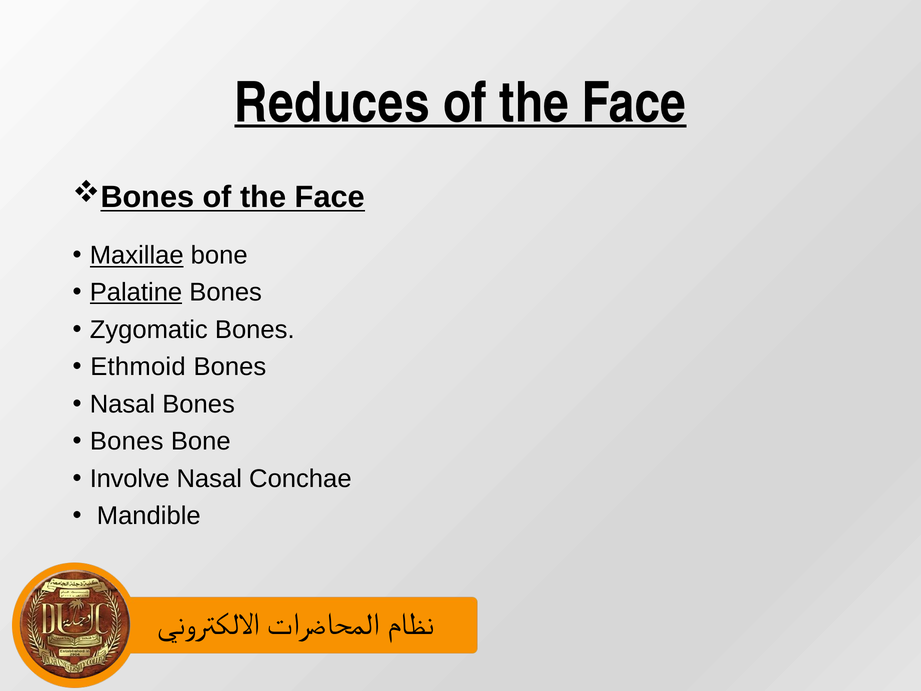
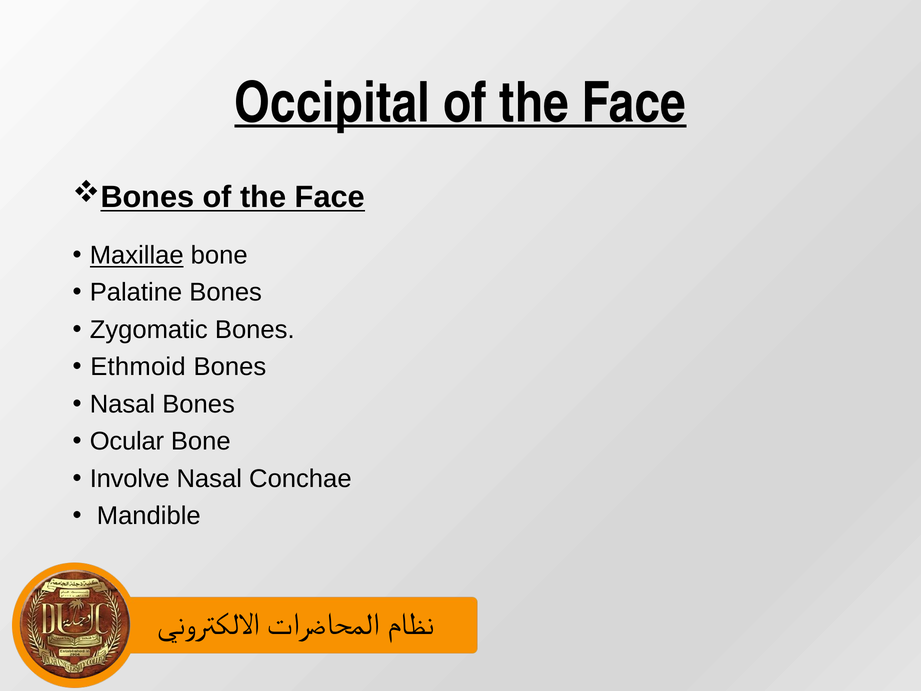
Reduces: Reduces -> Occipital
Palatine underline: present -> none
Bones at (127, 441): Bones -> Ocular
